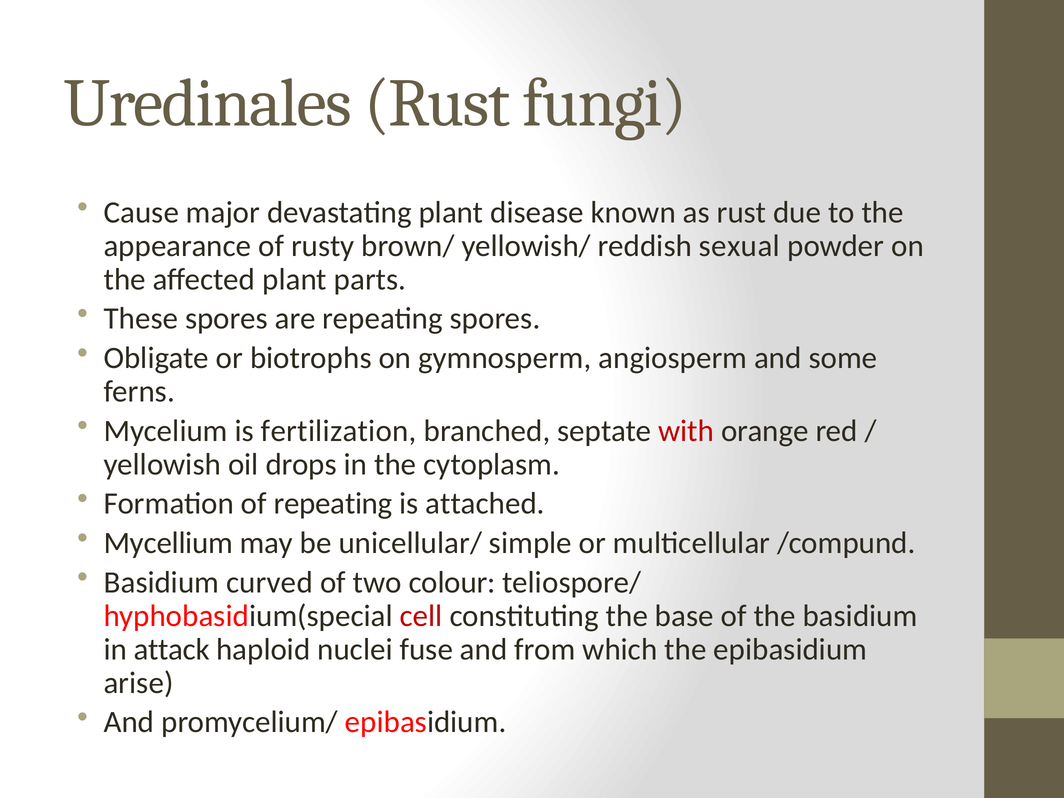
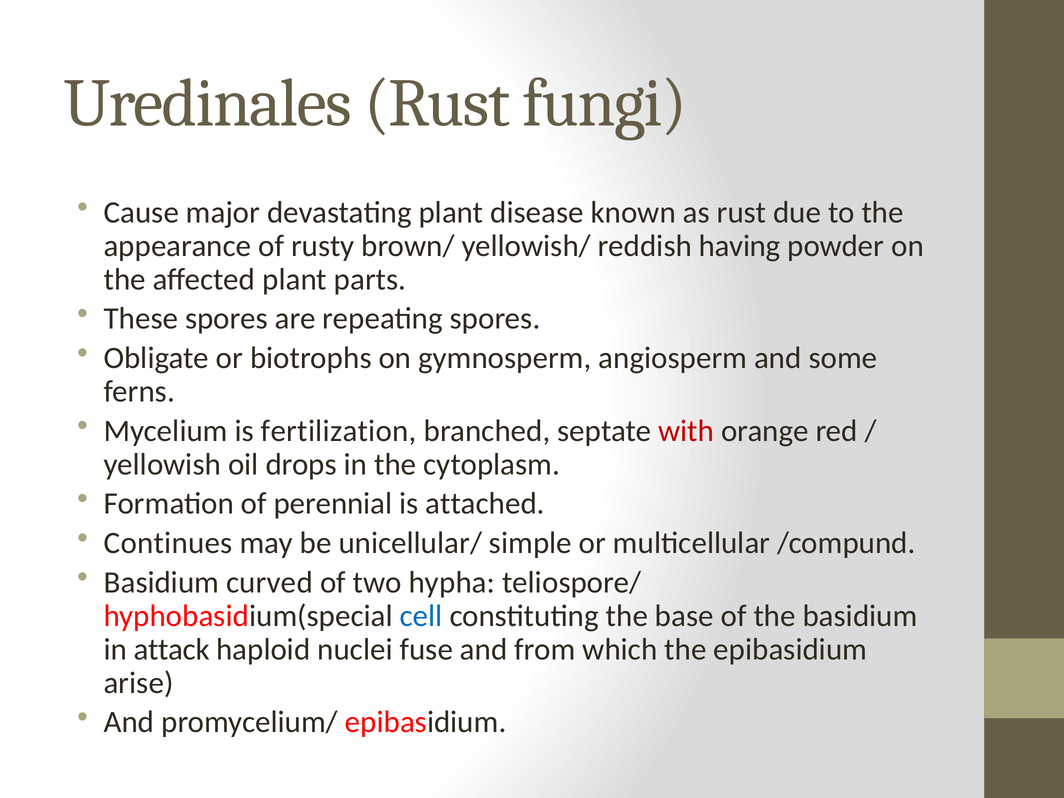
sexual: sexual -> having
of repeating: repeating -> perennial
Mycellium: Mycellium -> Continues
colour: colour -> hypha
cell colour: red -> blue
